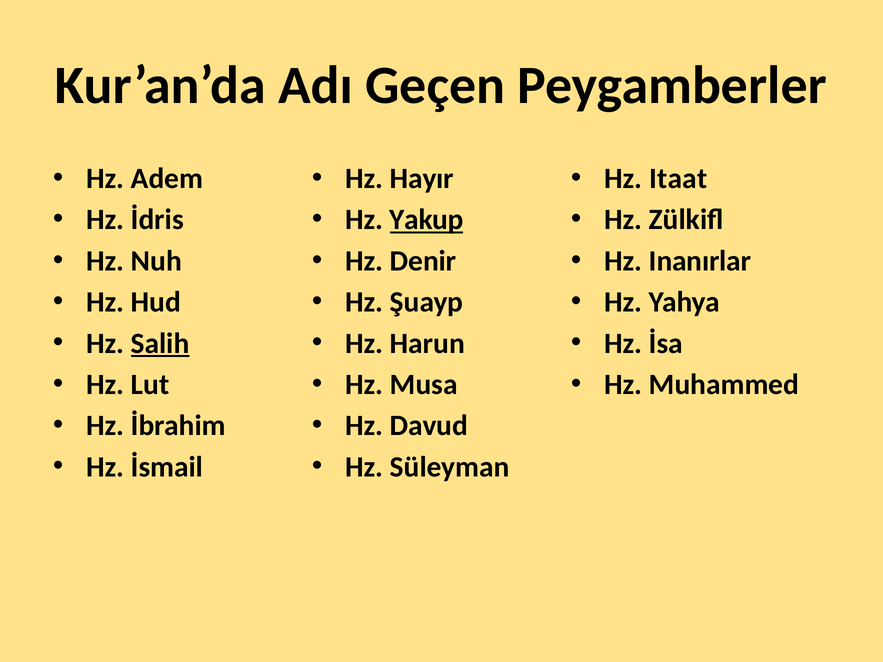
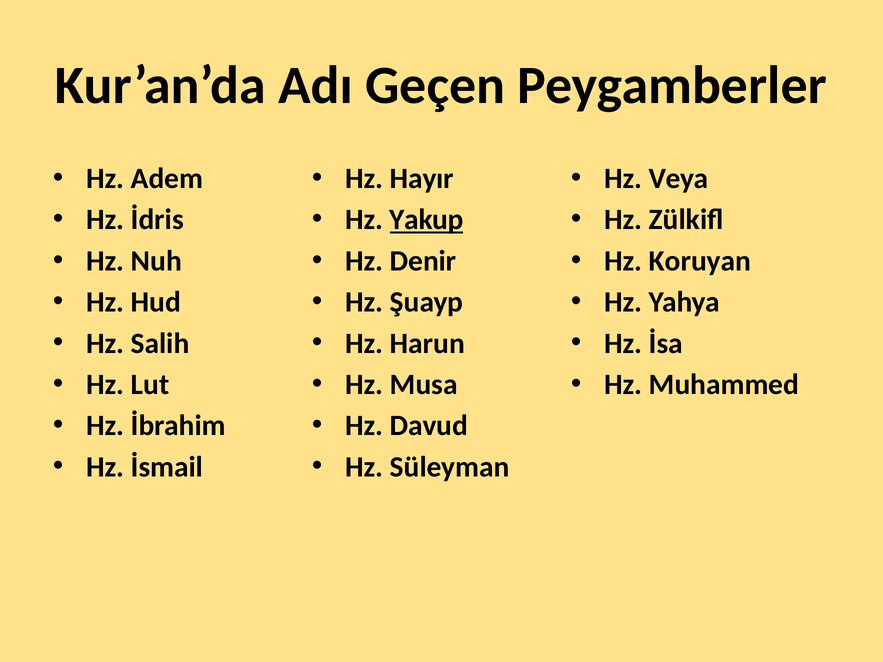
Itaat: Itaat -> Veya
Inanırlar: Inanırlar -> Koruyan
Salih underline: present -> none
